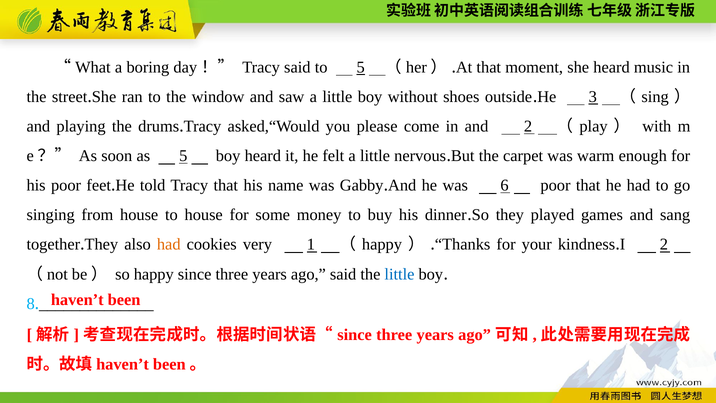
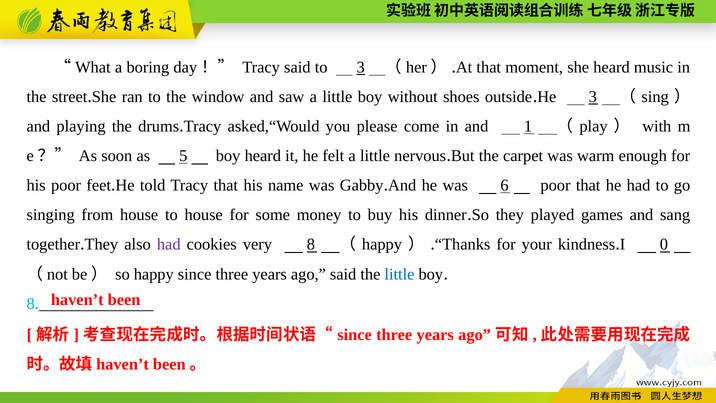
to 5: 5 -> 3
and 2: 2 -> 1
had at (169, 244) colour: orange -> purple
very 1: 1 -> 8
2 at (664, 244): 2 -> 0
